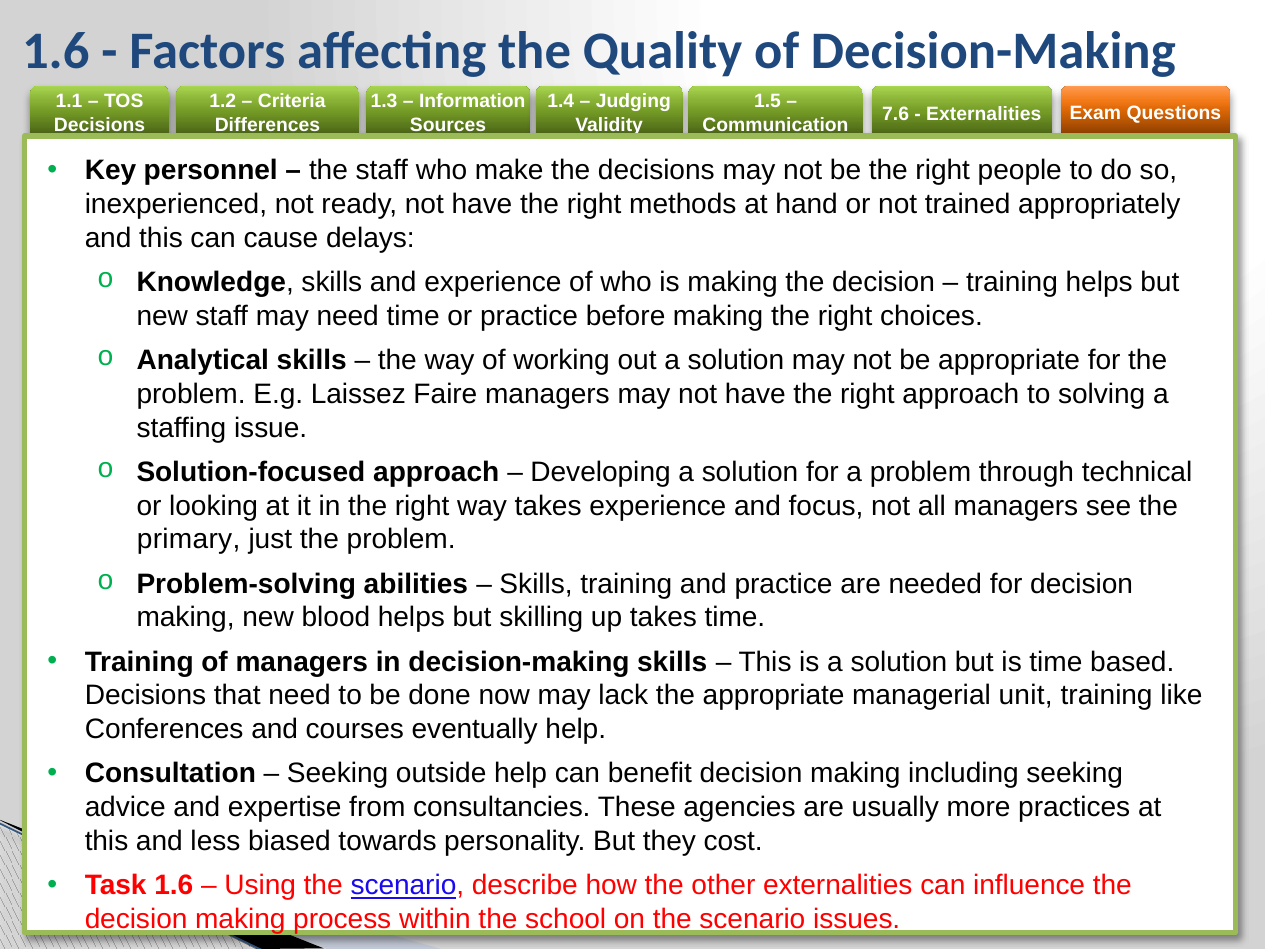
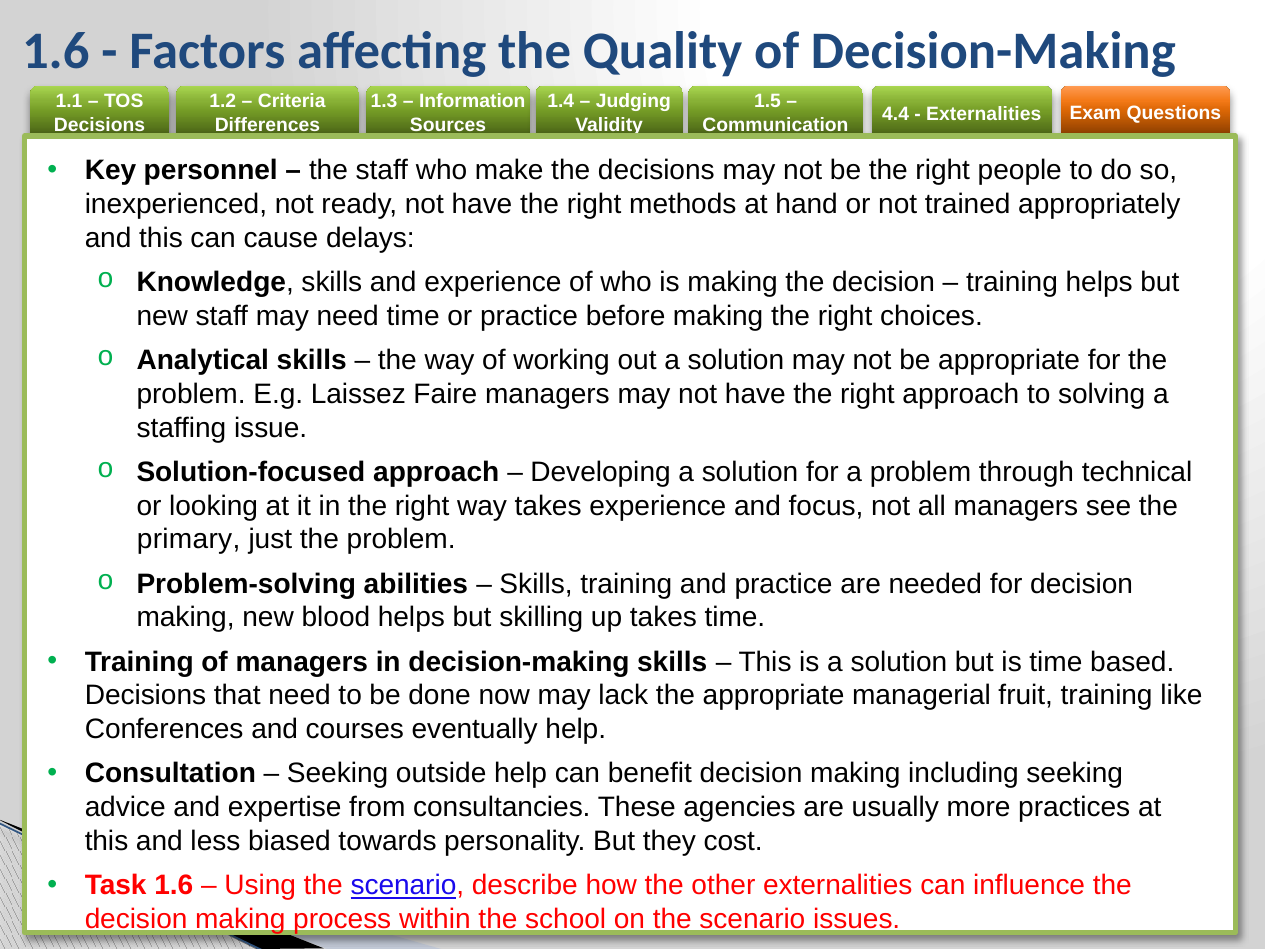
7.6: 7.6 -> 4.4
unit: unit -> fruit
